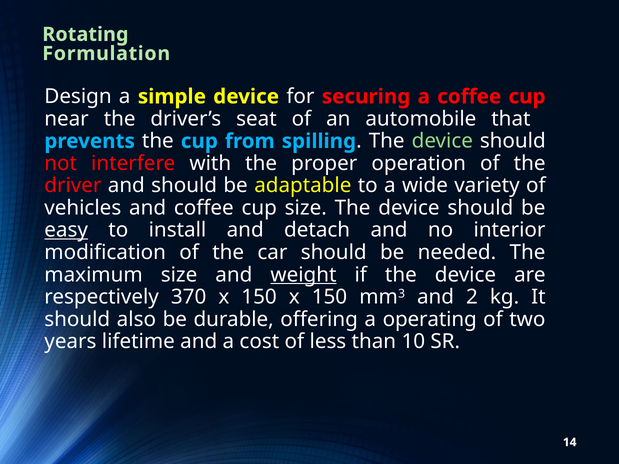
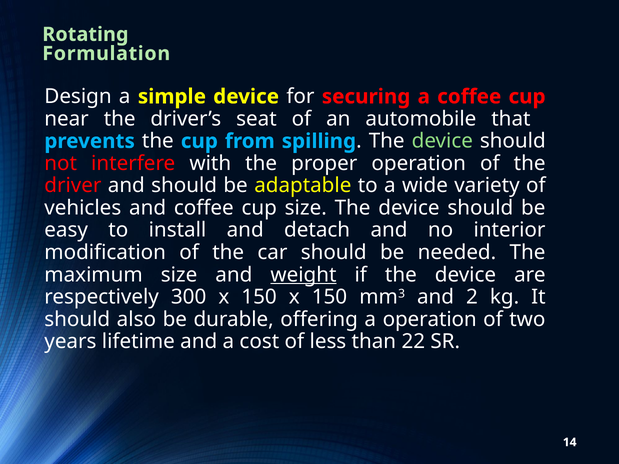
easy underline: present -> none
370: 370 -> 300
a operating: operating -> operation
10: 10 -> 22
